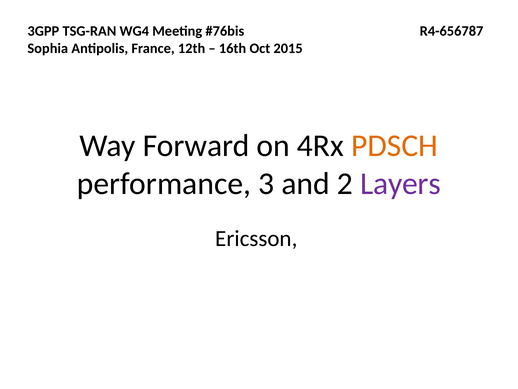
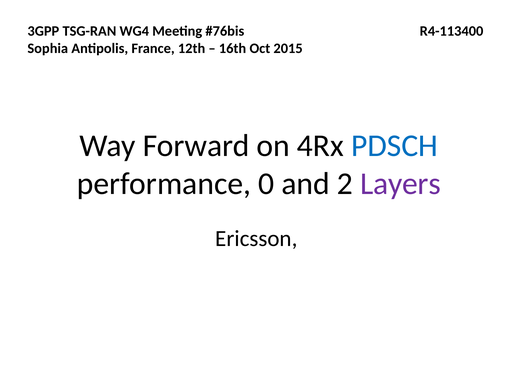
R4-656787: R4-656787 -> R4-113400
PDSCH colour: orange -> blue
3: 3 -> 0
